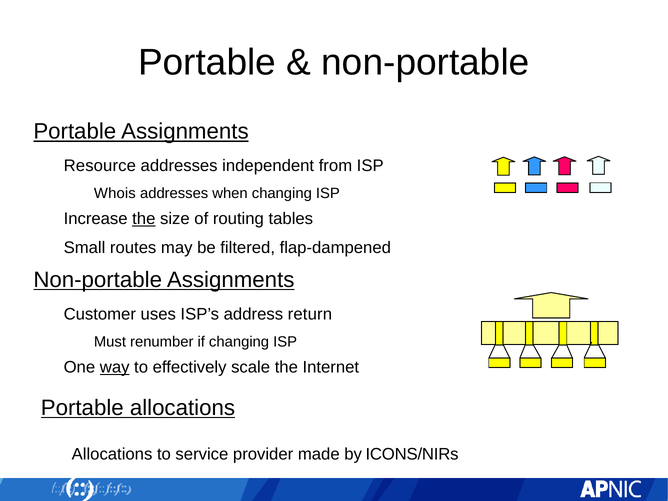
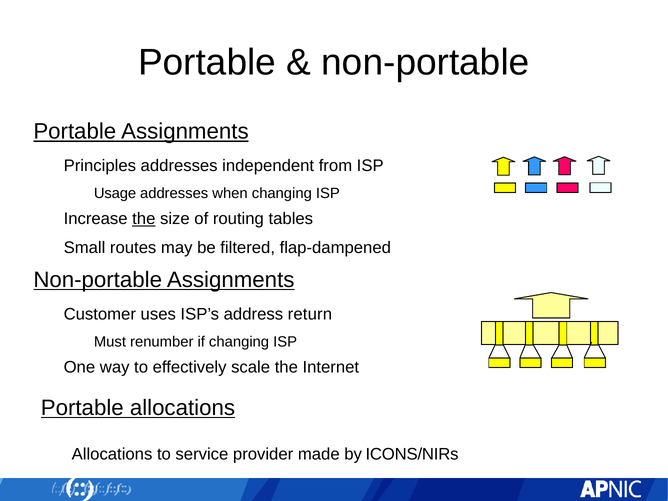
Resource: Resource -> Principles
Whois: Whois -> Usage
way underline: present -> none
